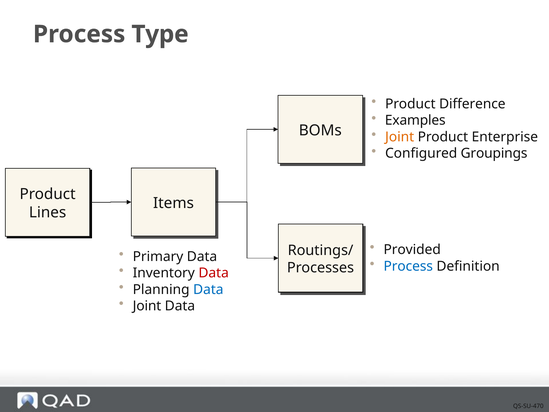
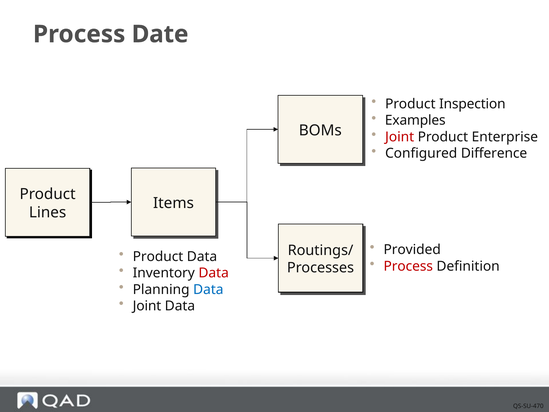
Type: Type -> Date
Difference: Difference -> Inspection
Joint at (400, 137) colour: orange -> red
Groupings: Groupings -> Difference
Primary at (158, 256): Primary -> Product
Process at (408, 266) colour: blue -> red
